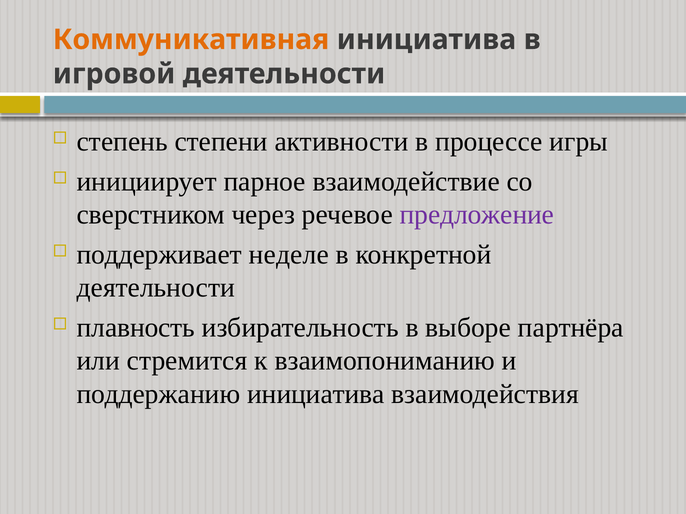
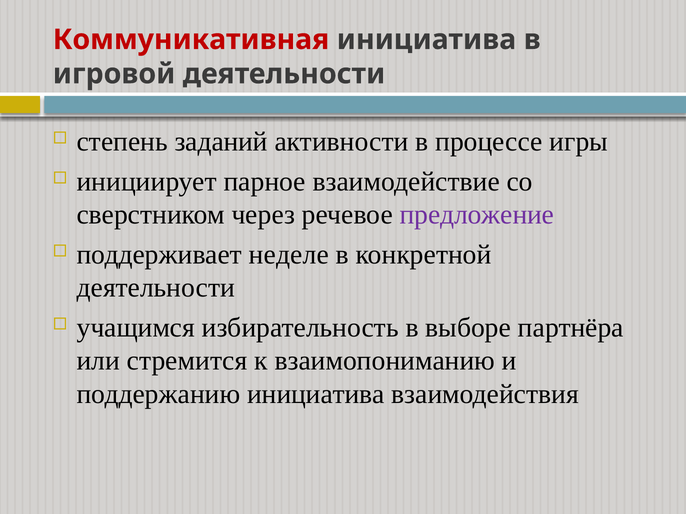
Коммуникативная colour: orange -> red
степени: степени -> заданий
плавность: плавность -> учащимся
